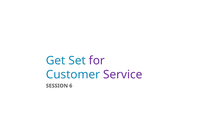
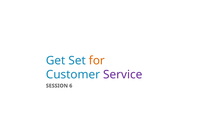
for colour: purple -> orange
